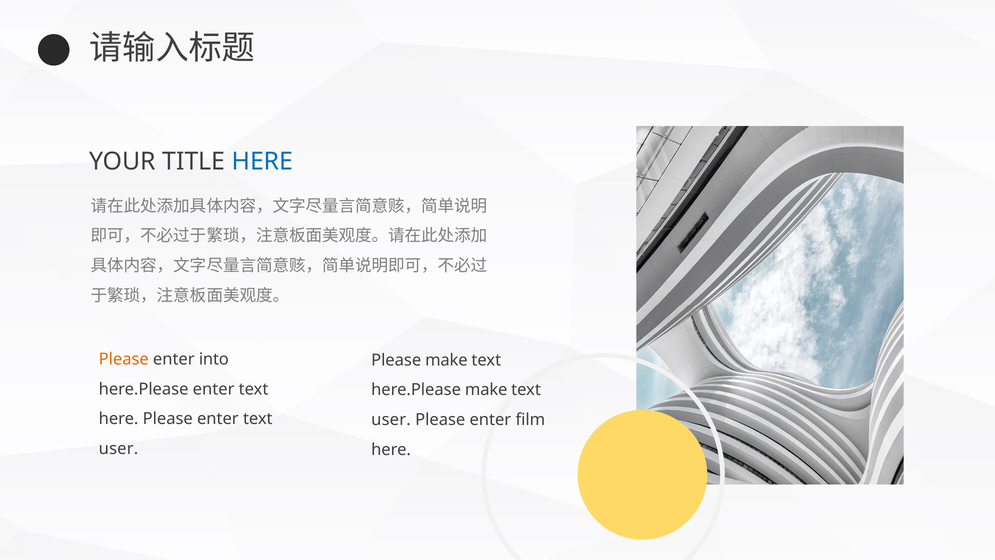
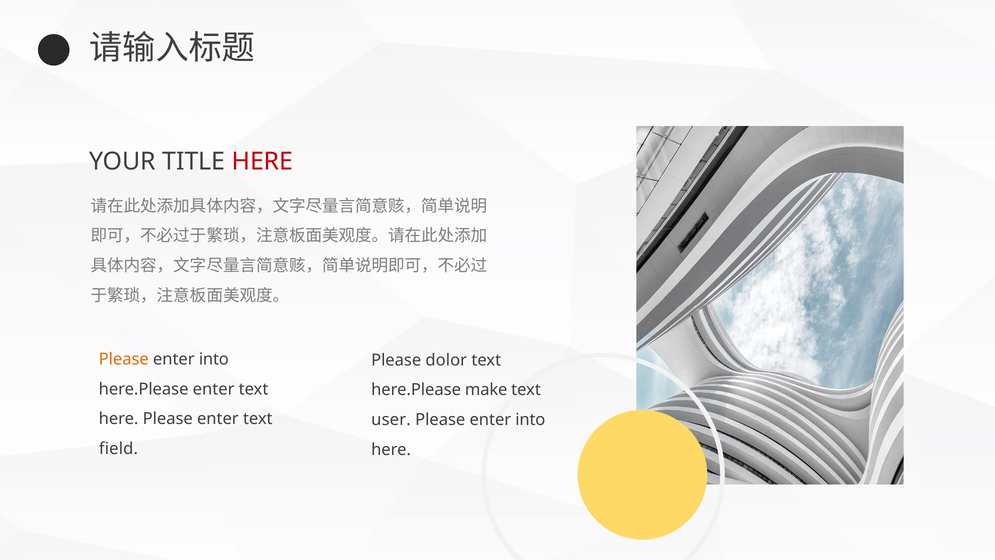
HERE at (263, 162) colour: blue -> red
Please make: make -> dolor
film at (530, 420): film -> into
user at (118, 449): user -> field
